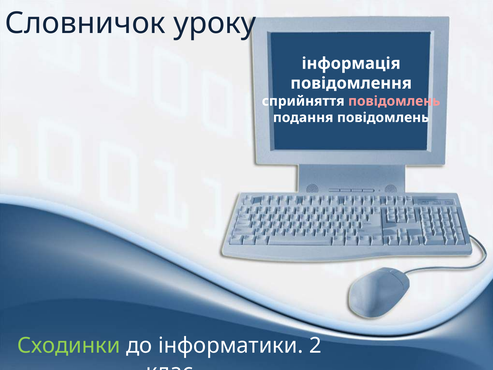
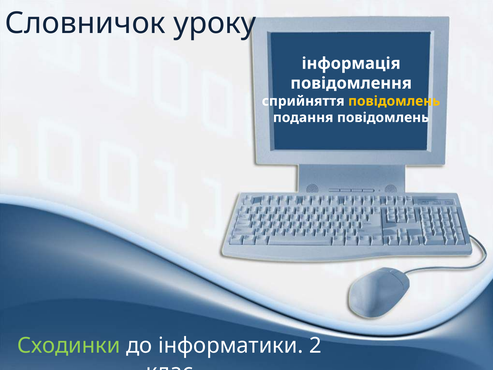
повідомлень at (394, 101) colour: pink -> yellow
